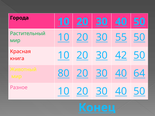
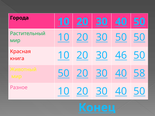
30 55: 55 -> 50
42: 42 -> 46
мир 80: 80 -> 50
64: 64 -> 58
